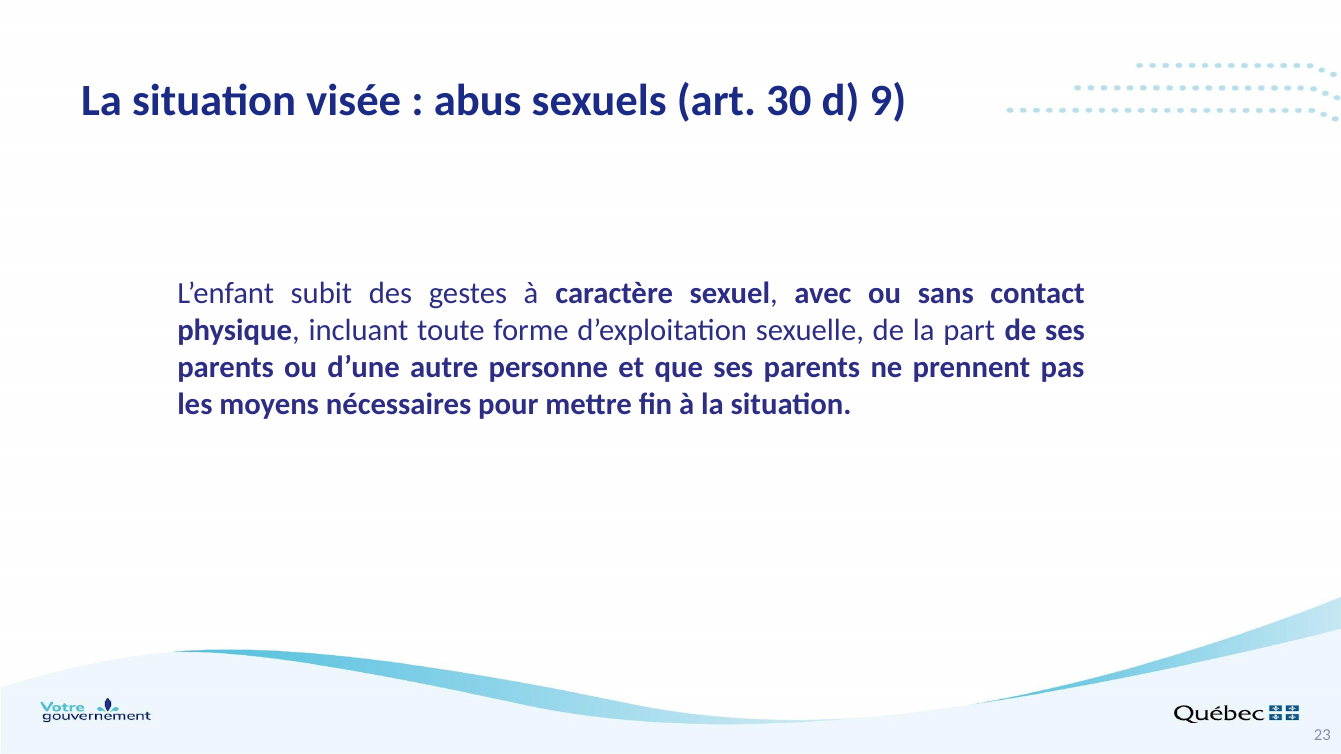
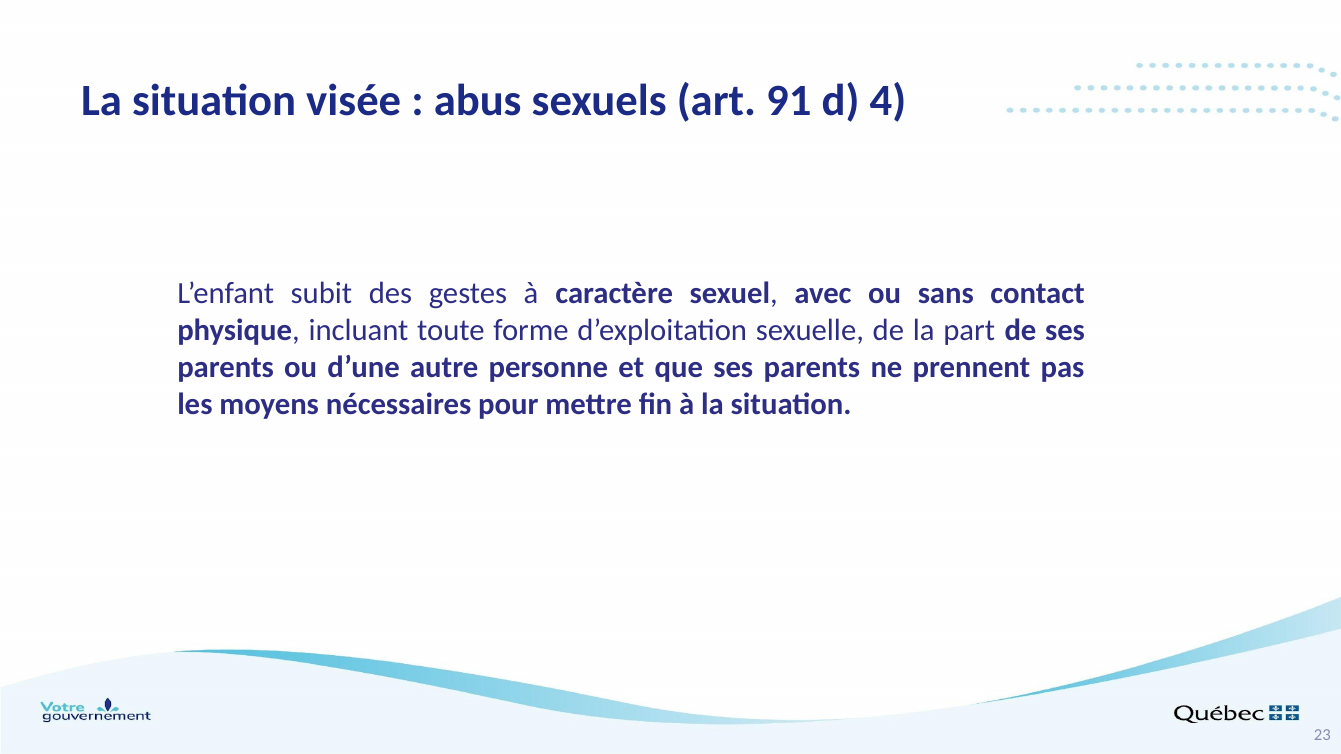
30: 30 -> 91
9: 9 -> 4
